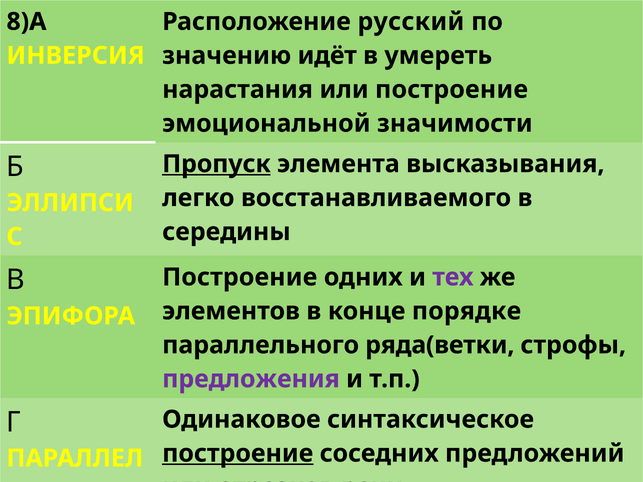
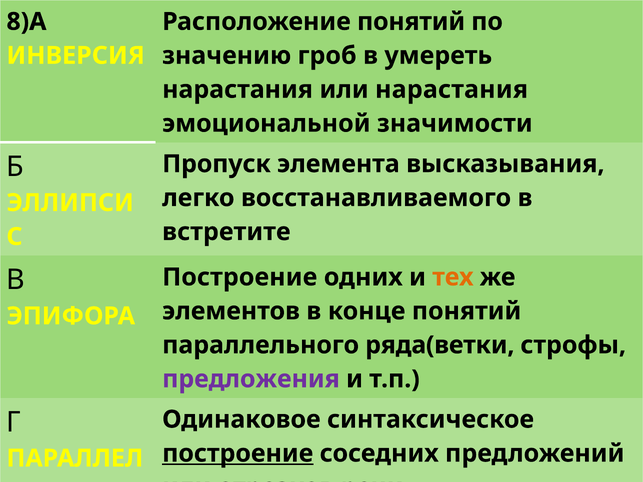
Расположение русский: русский -> понятий
идёт: идёт -> гроб
или построение: построение -> нарастания
Пропуск underline: present -> none
середины: середины -> встретите
тех colour: purple -> orange
конце порядке: порядке -> понятий
